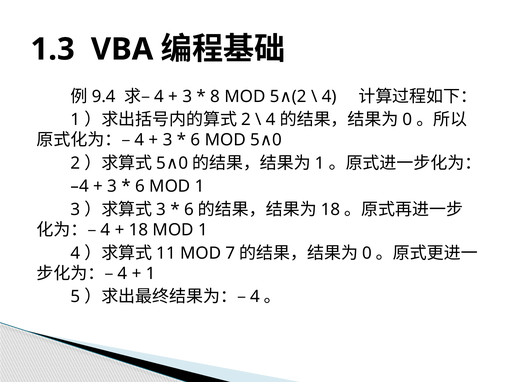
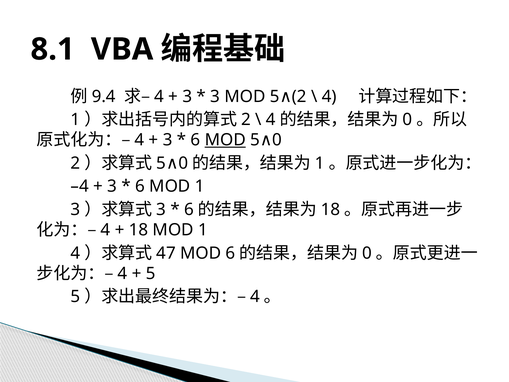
1.3: 1.3 -> 8.1
8 at (215, 96): 8 -> 3
MOD at (225, 140) underline: none -> present
11: 11 -> 47
MOD 7: 7 -> 6
1 at (151, 273): 1 -> 5
